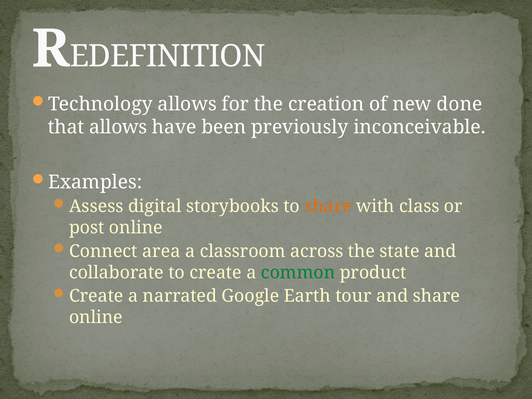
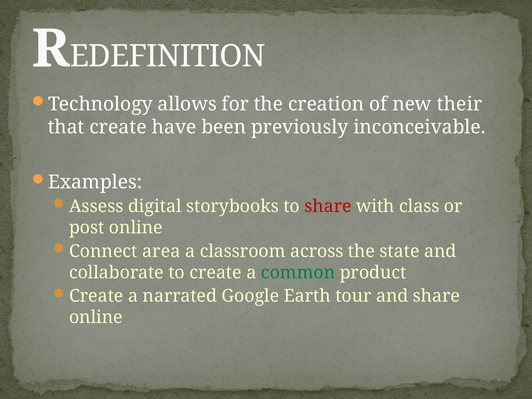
done: done -> their
that allows: allows -> create
share at (328, 206) colour: orange -> red
